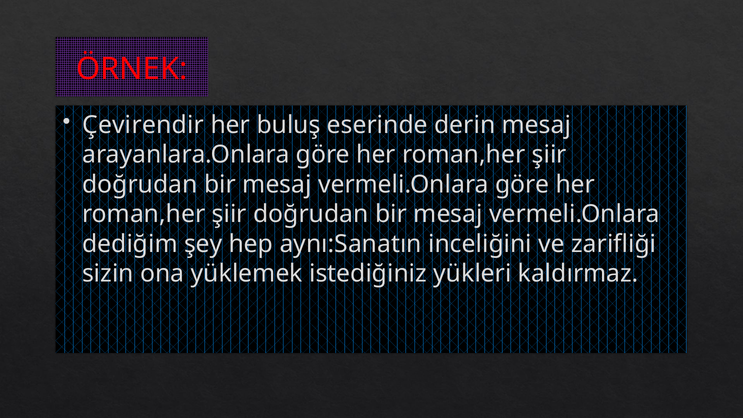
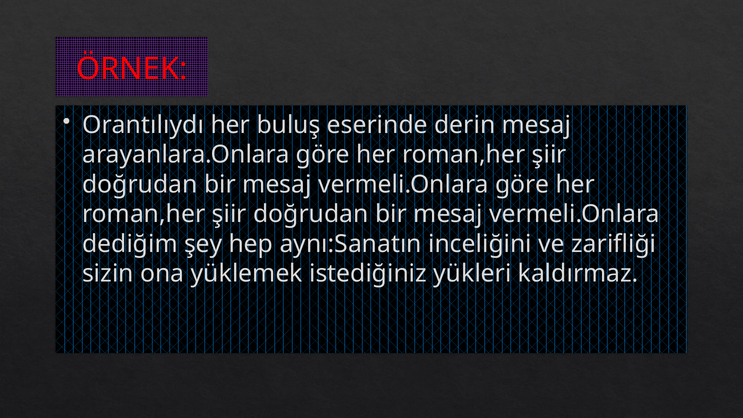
Çevirendir: Çevirendir -> Orantılıydı
